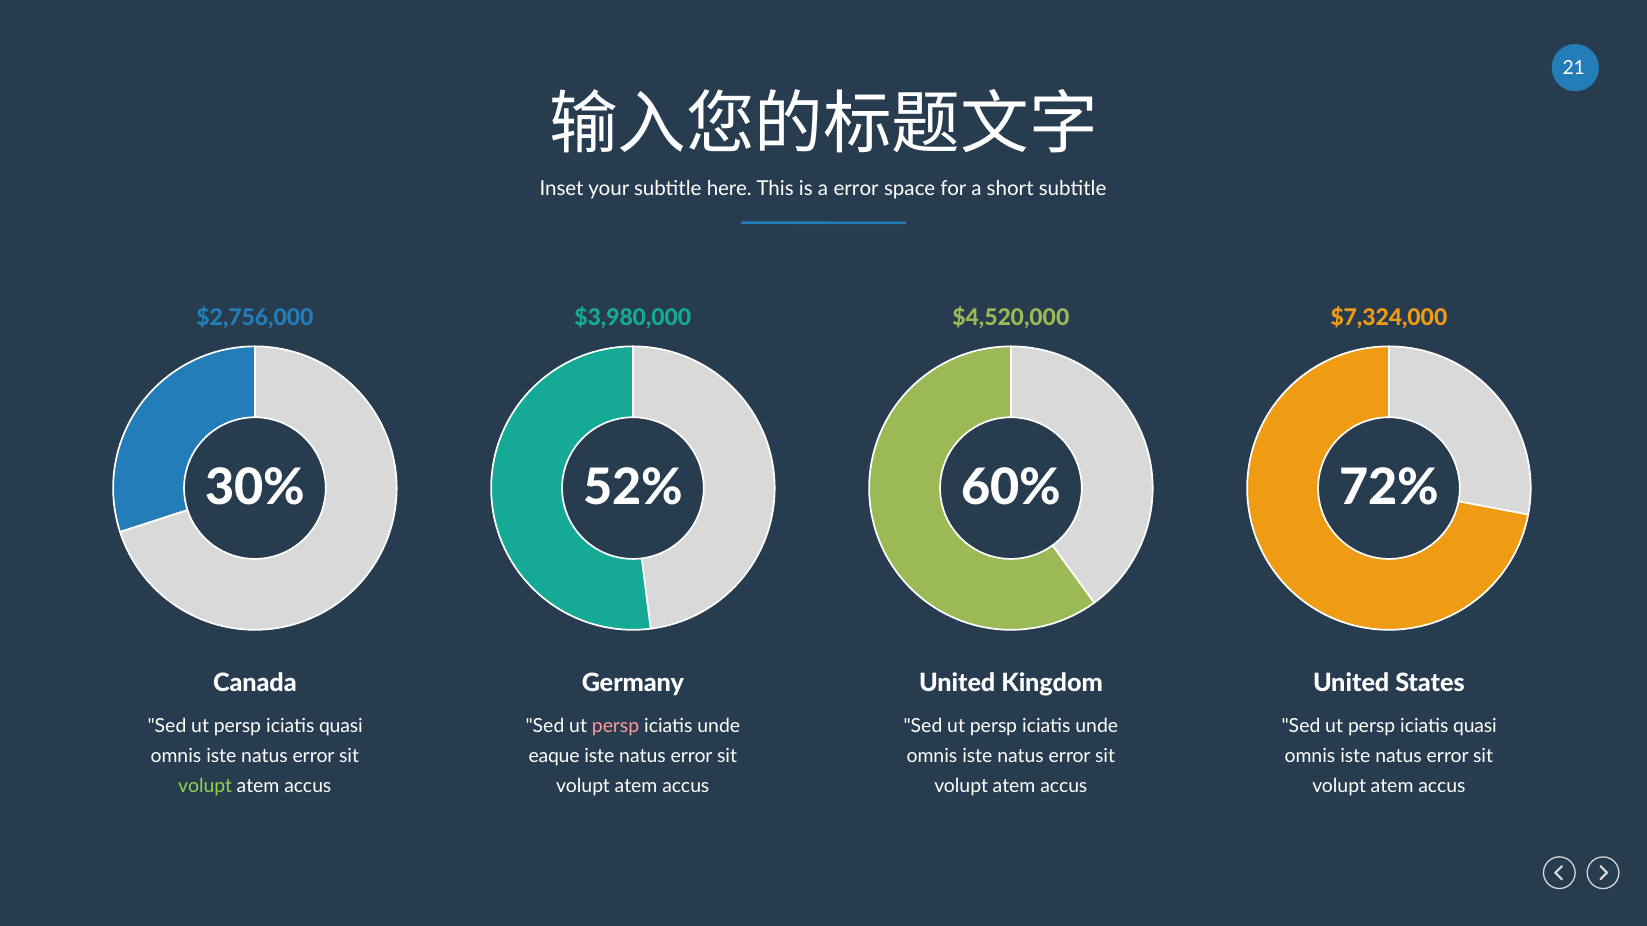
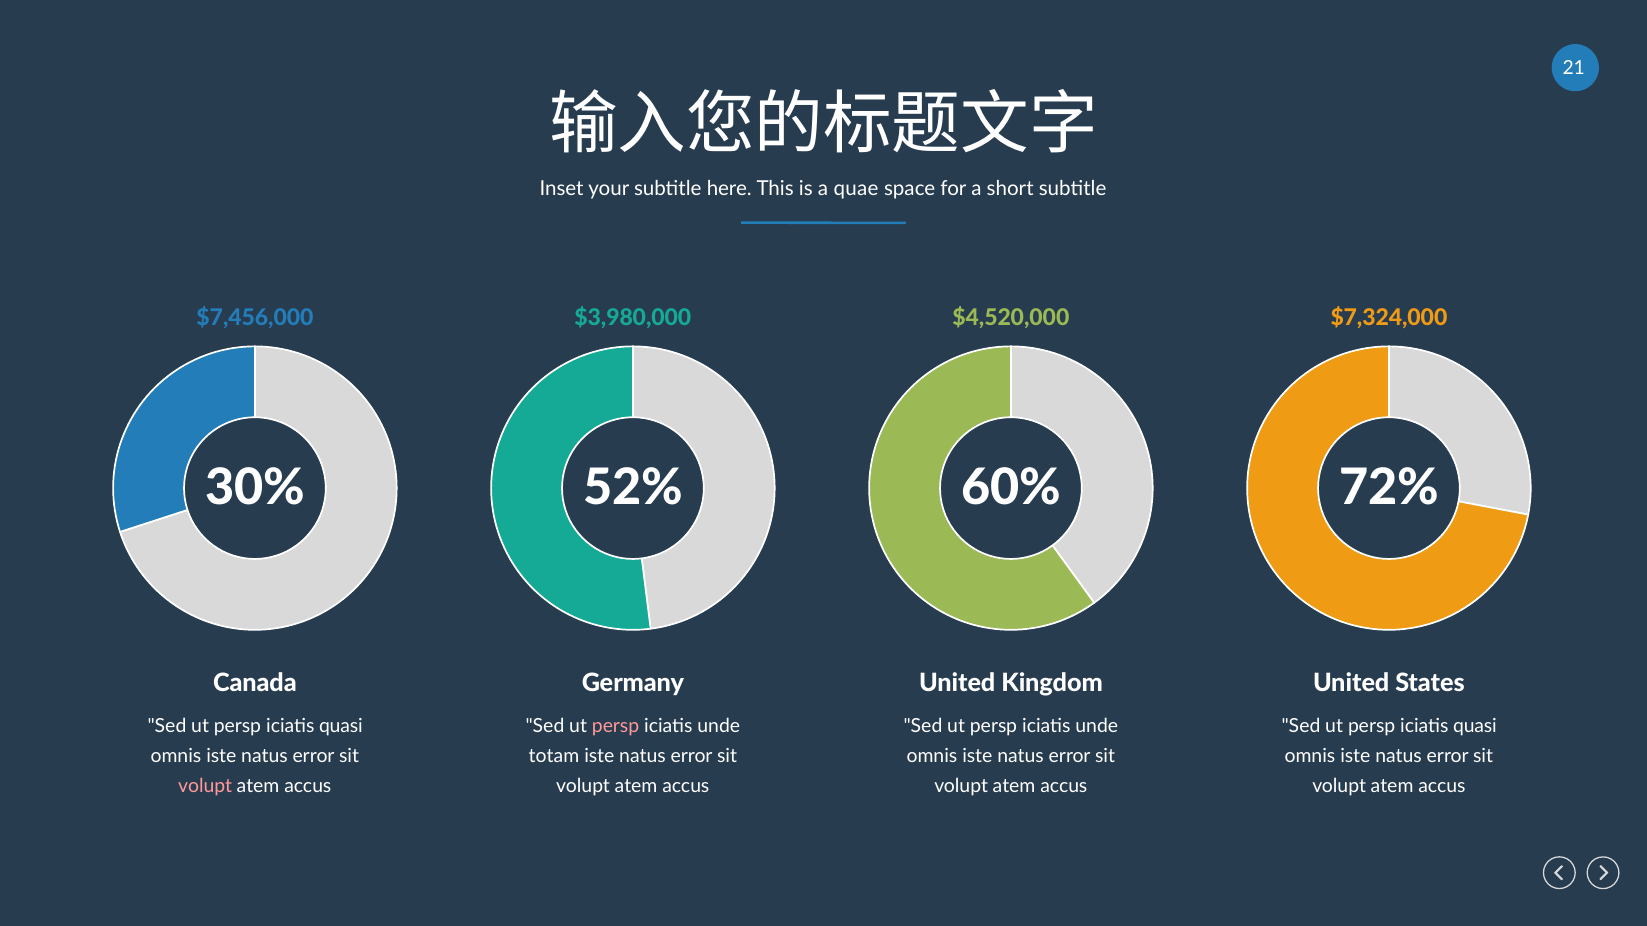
a error: error -> quae
$2,756,000: $2,756,000 -> $7,456,000
eaque: eaque -> totam
volupt at (205, 786) colour: light green -> pink
